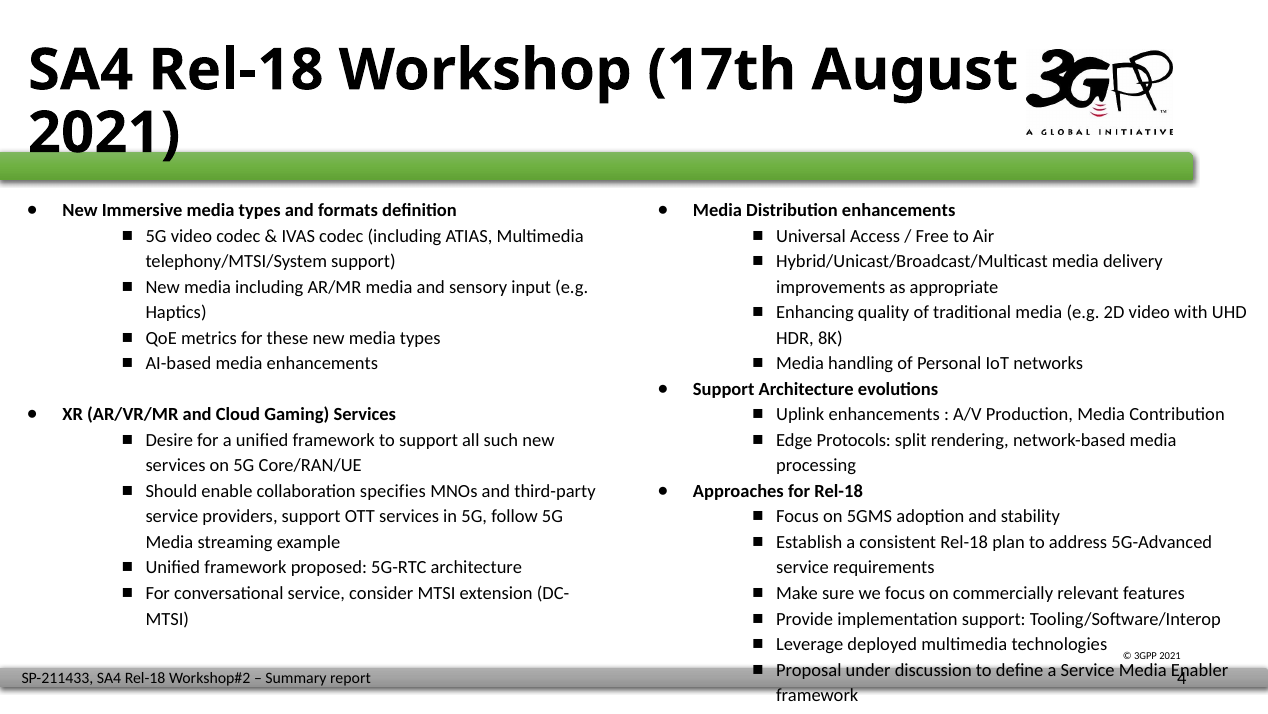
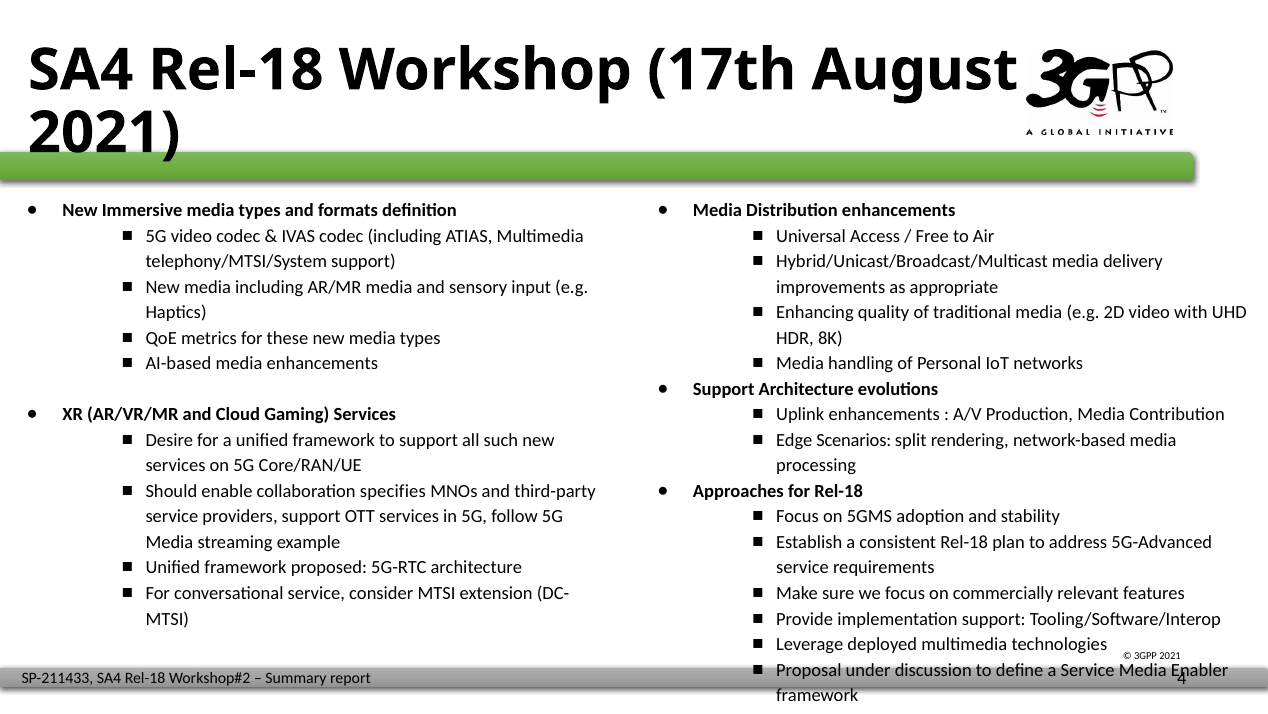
Protocols: Protocols -> Scenarios
